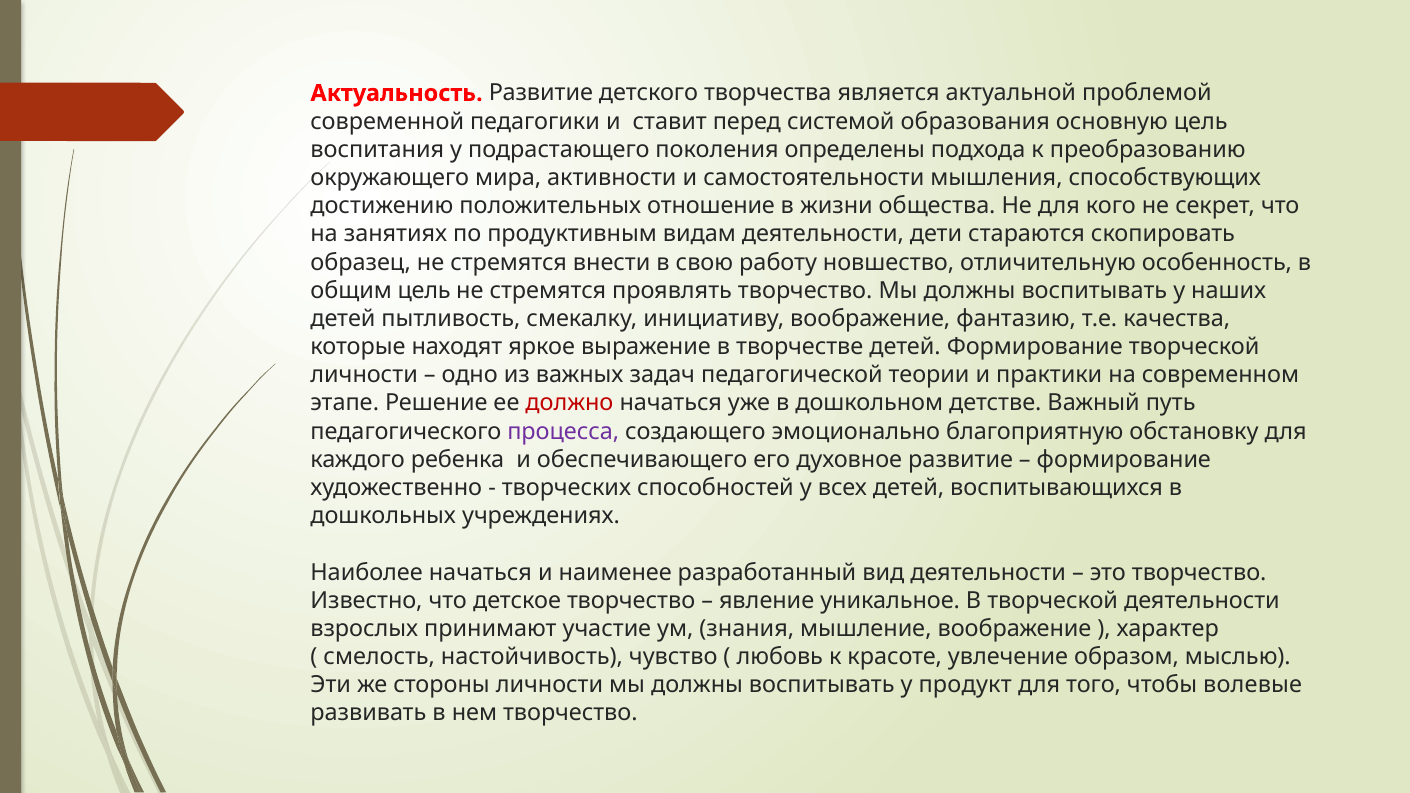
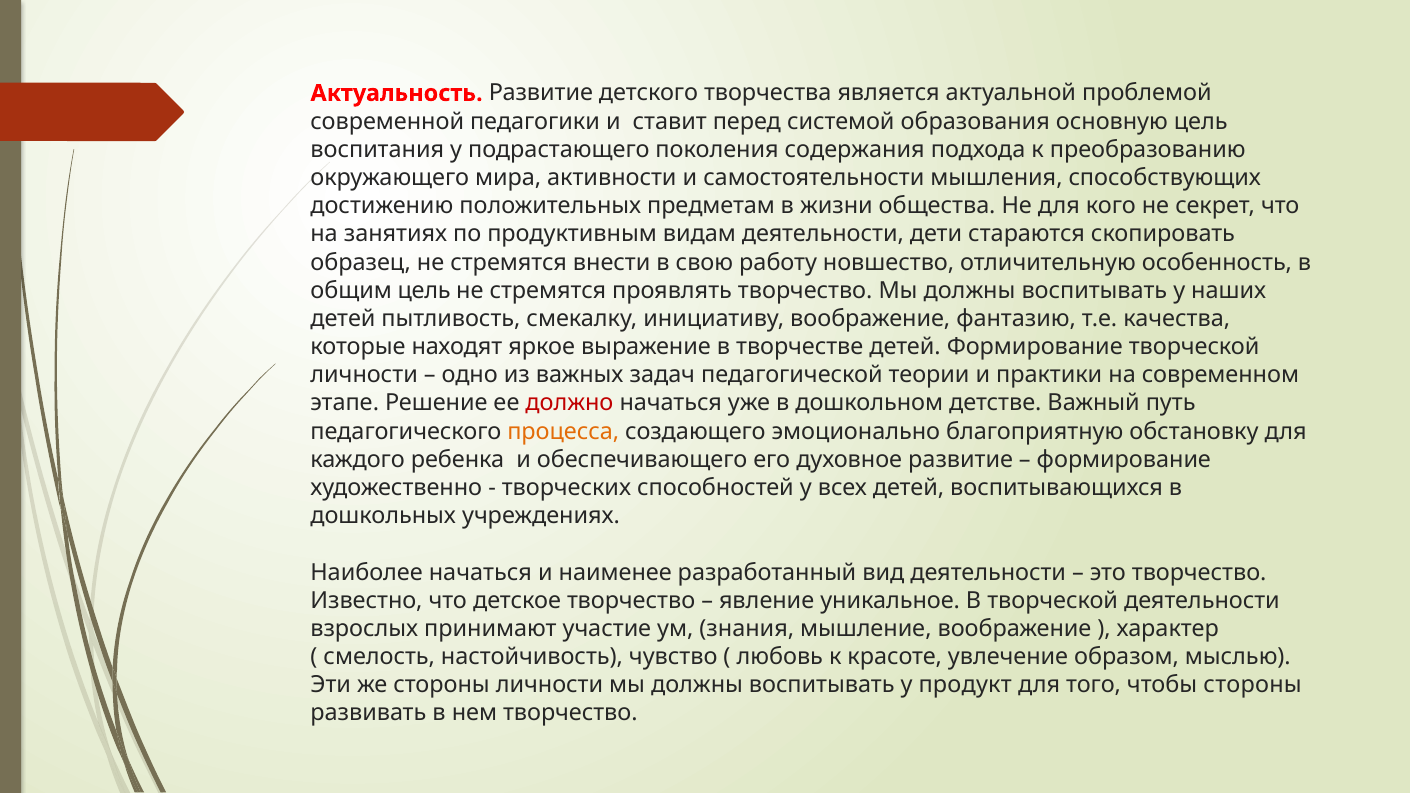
определены: определены -> содержания
отношение: отношение -> предметам
процесса colour: purple -> orange
чтобы волевые: волевые -> стороны
